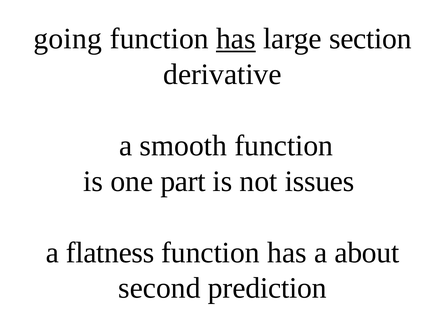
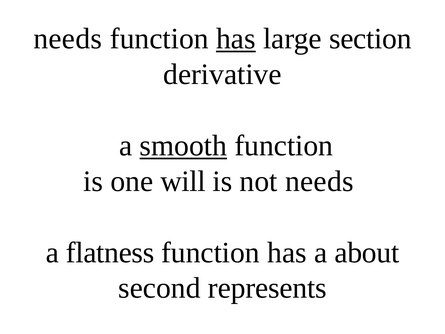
going at (68, 39): going -> needs
smooth underline: none -> present
part: part -> will
not issues: issues -> needs
prediction: prediction -> represents
